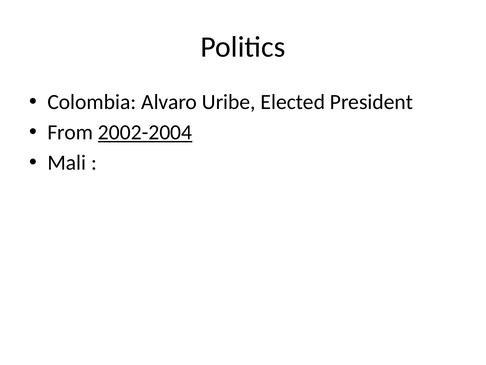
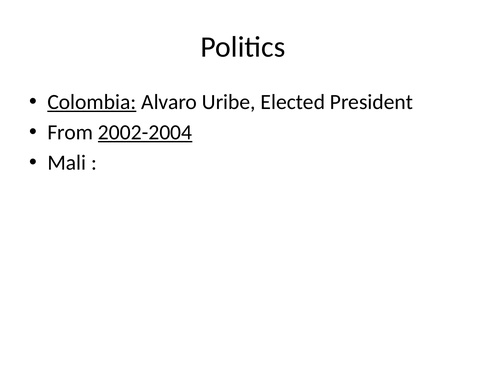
Colombia underline: none -> present
